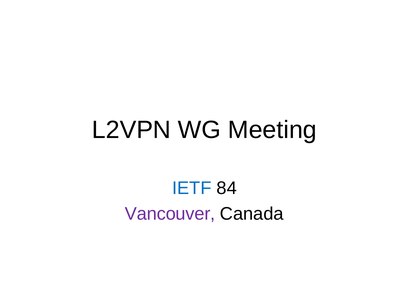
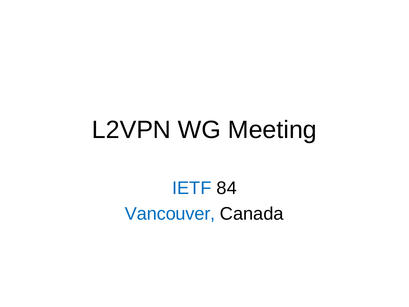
Vancouver colour: purple -> blue
